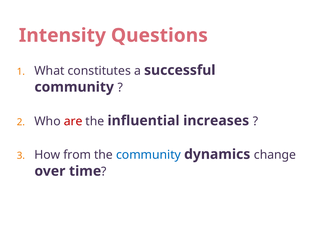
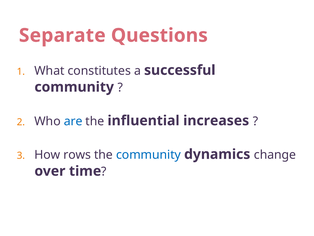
Intensity: Intensity -> Separate
are colour: red -> blue
from: from -> rows
